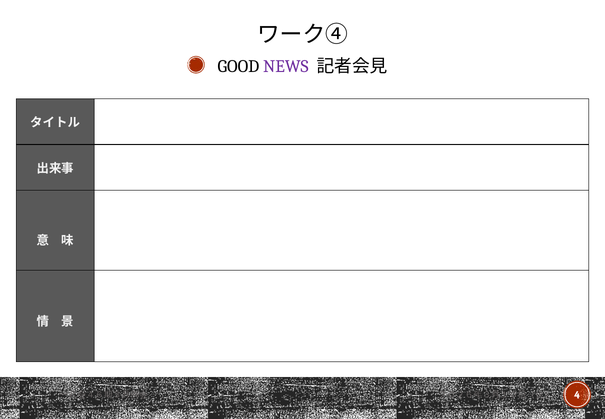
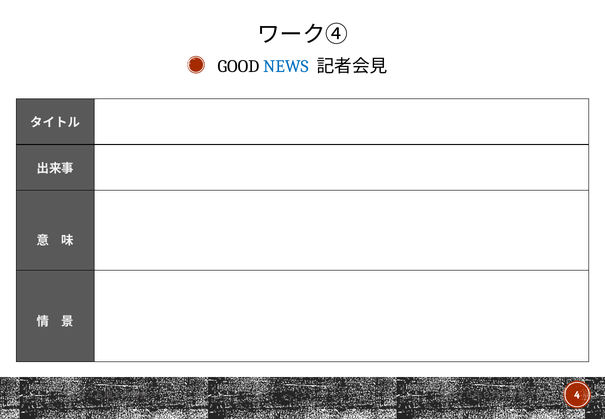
NEWS colour: purple -> blue
